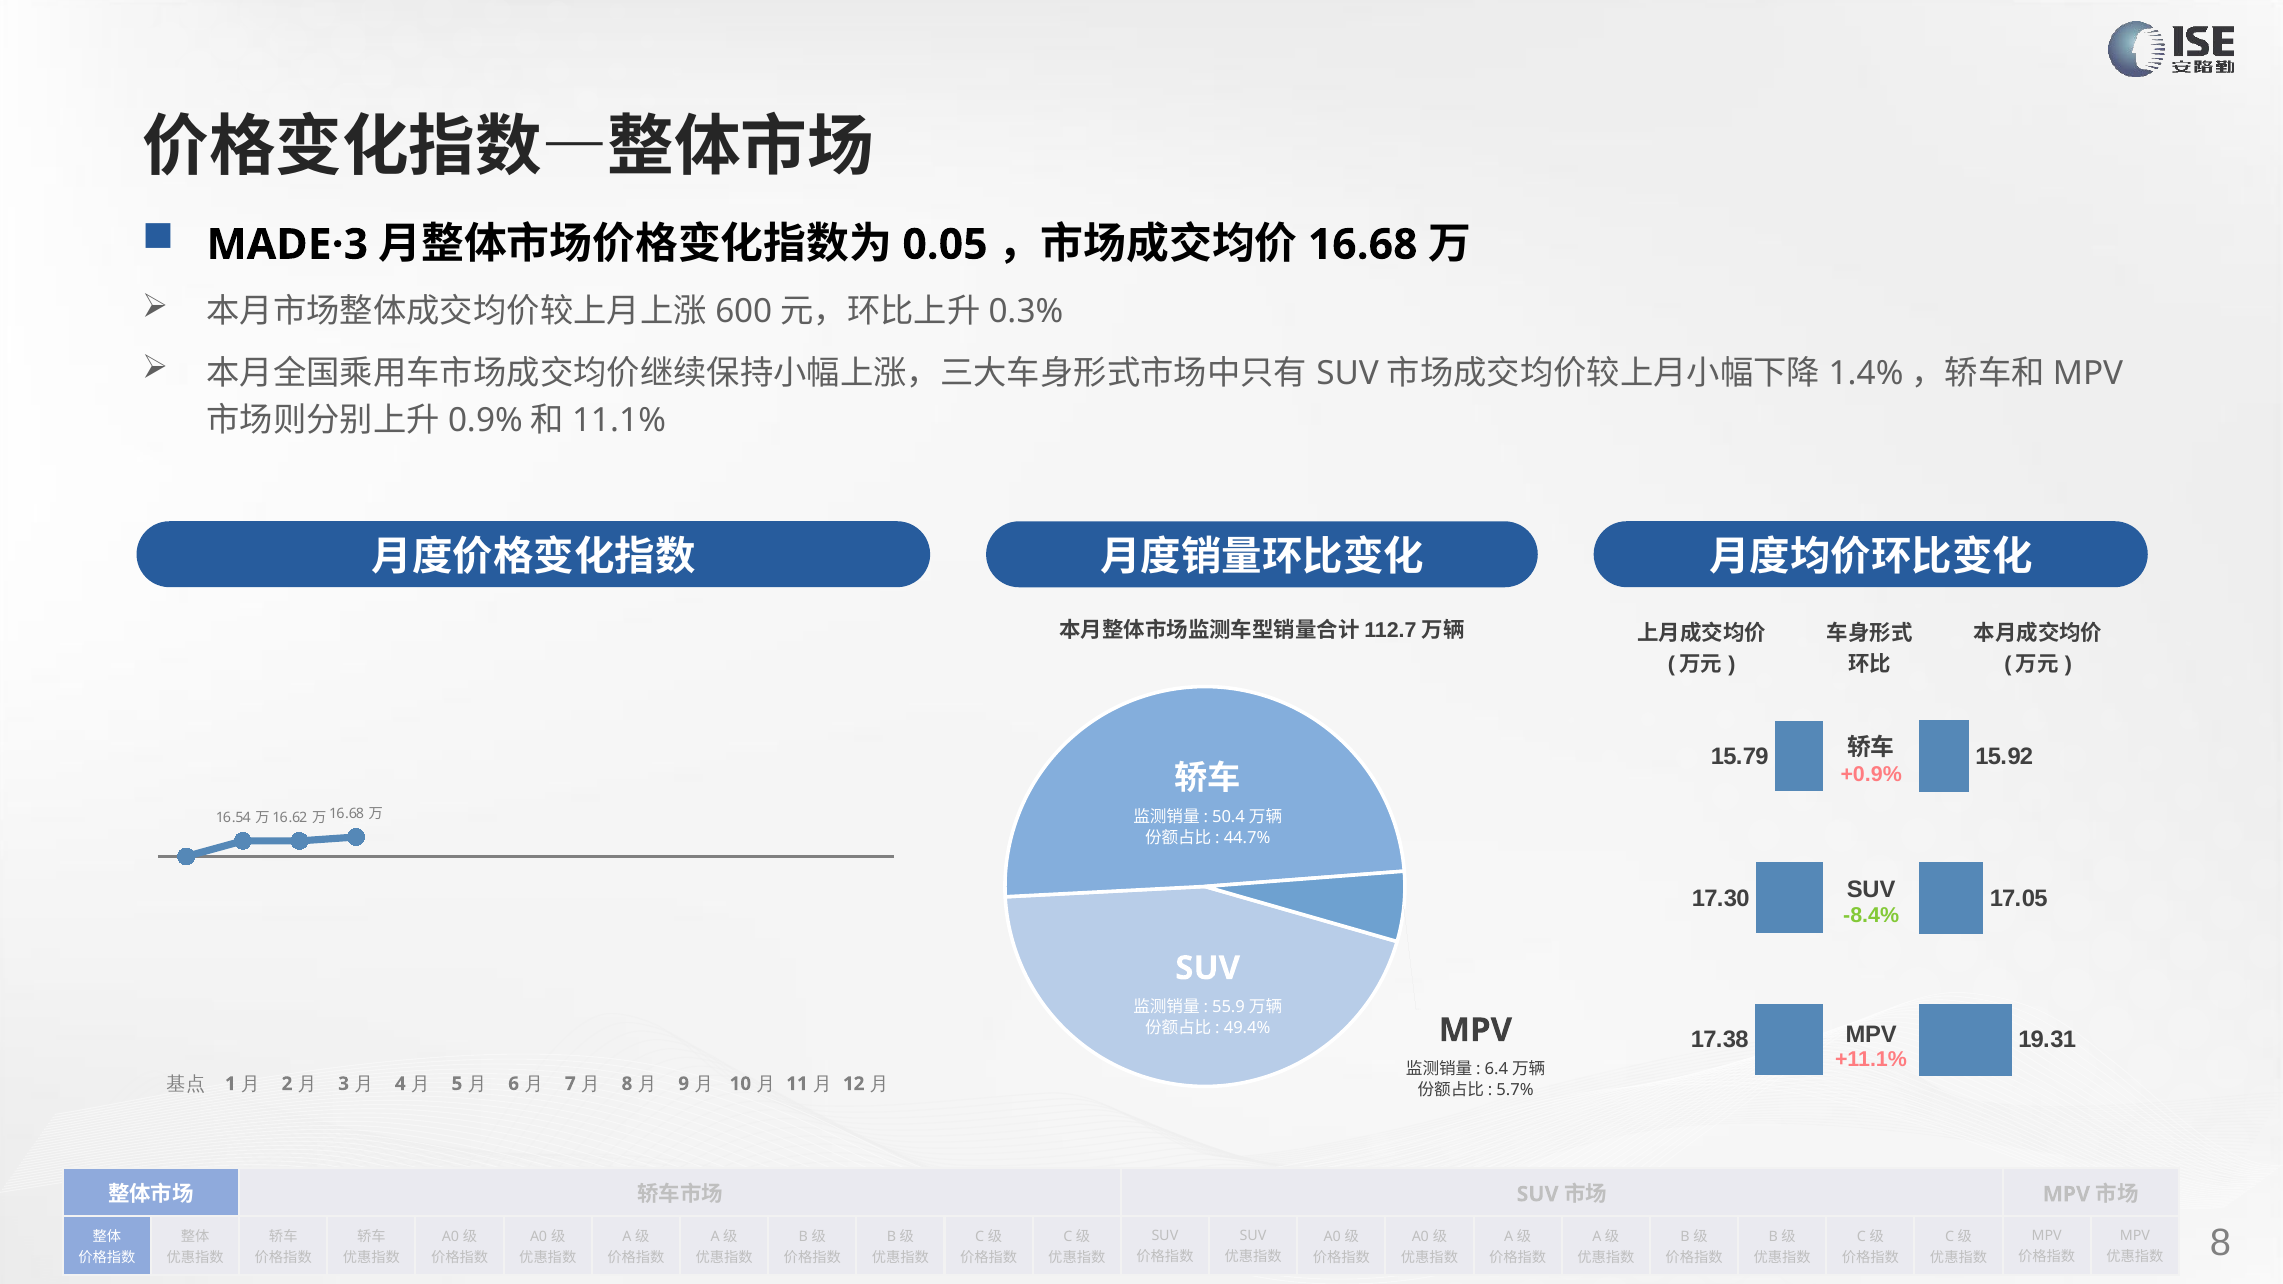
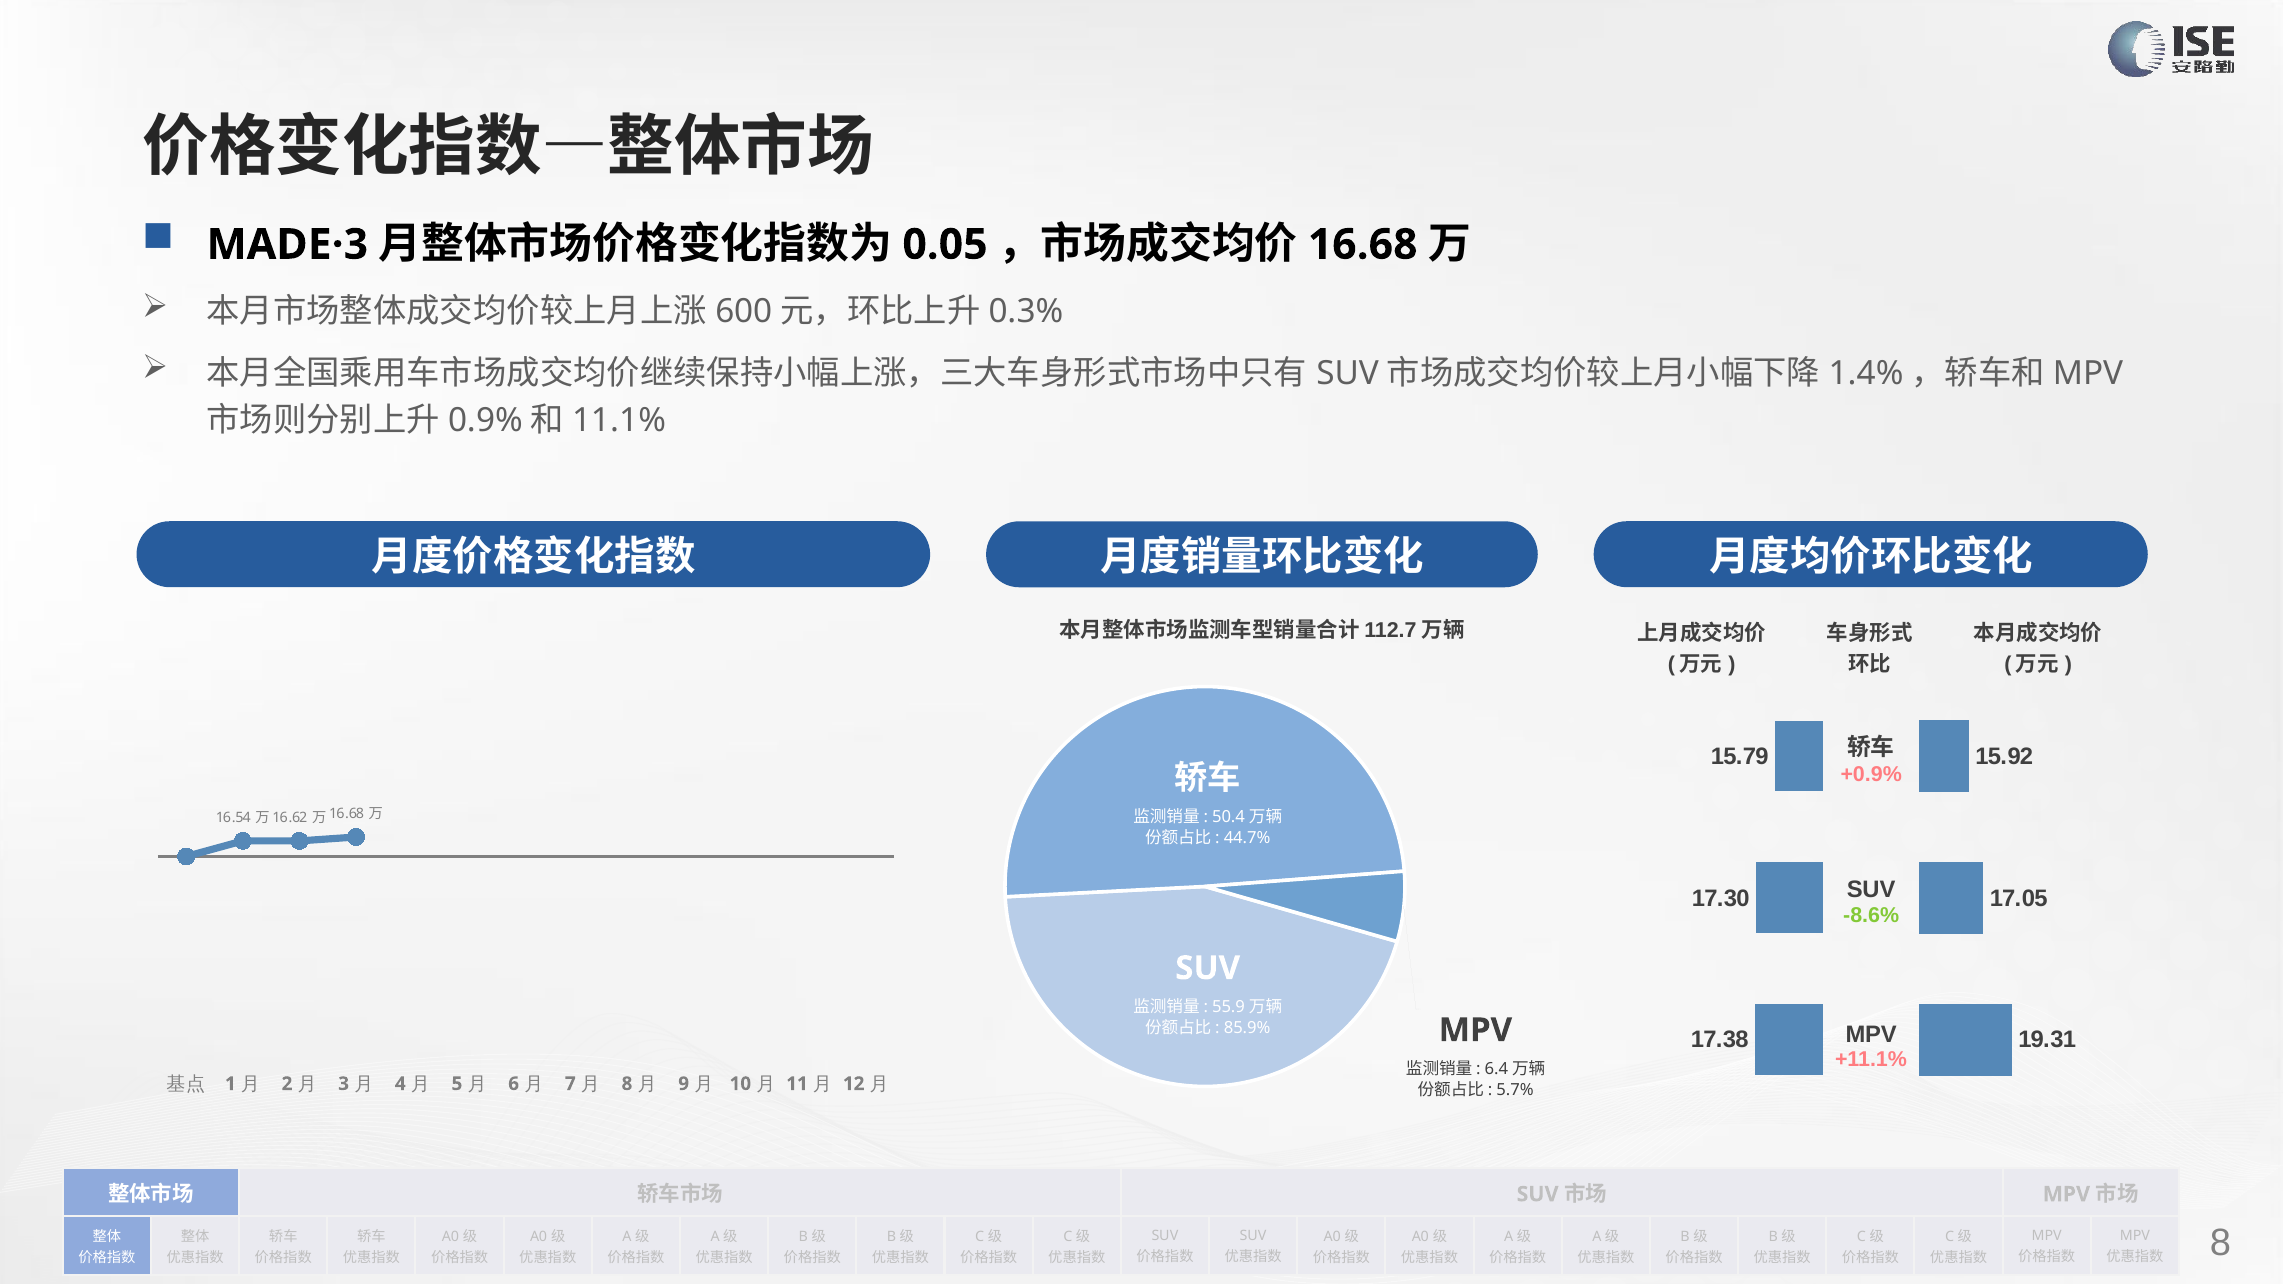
-8.4%: -8.4% -> -8.6%
49.4%: 49.4% -> 85.9%
